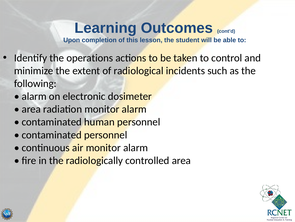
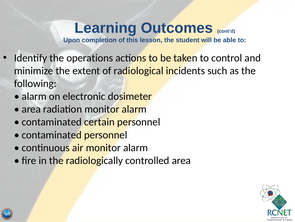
human: human -> certain
